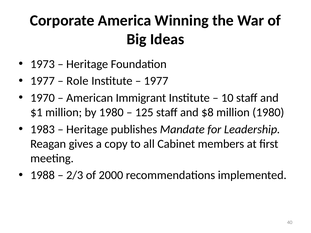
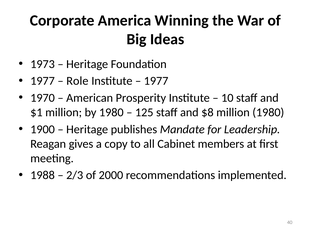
Immigrant: Immigrant -> Prosperity
1983: 1983 -> 1900
